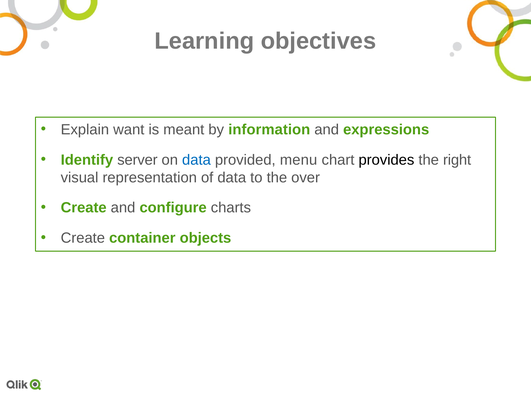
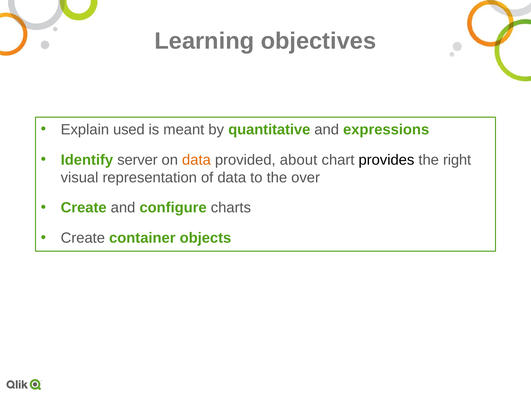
want: want -> used
information: information -> quantitative
data at (196, 160) colour: blue -> orange
menu: menu -> about
